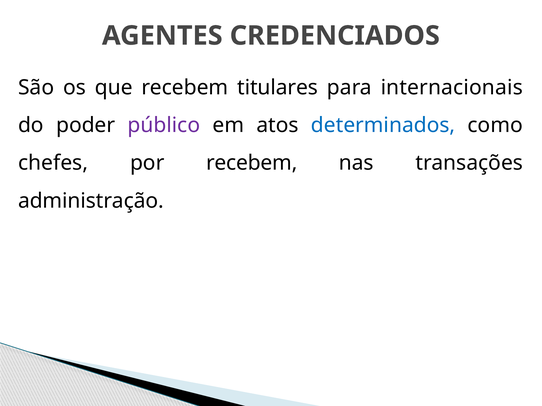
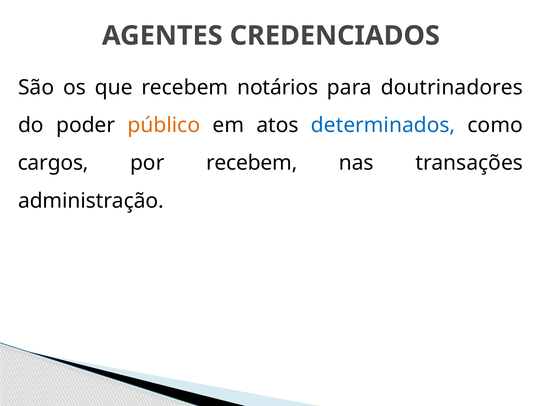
titulares: titulares -> notários
internacionais: internacionais -> doutrinadores
público colour: purple -> orange
chefes: chefes -> cargos
